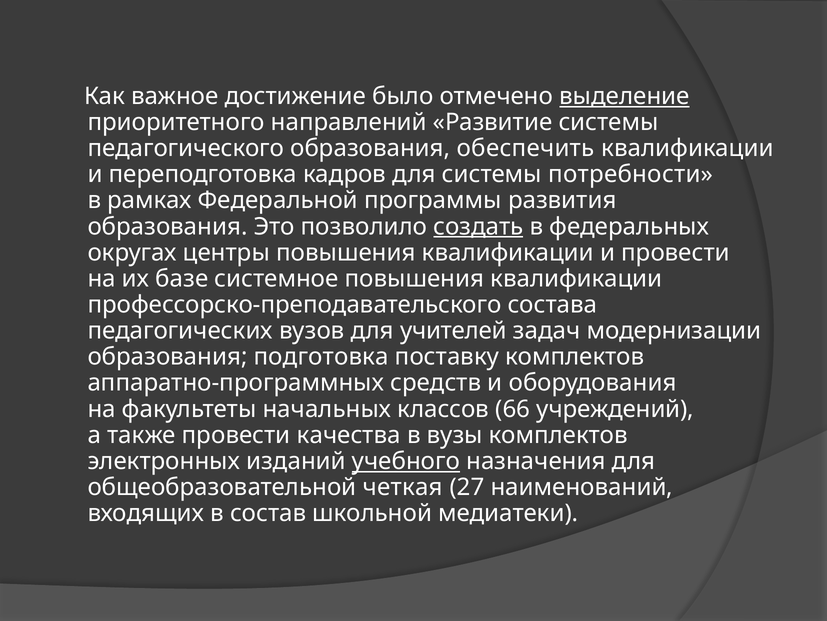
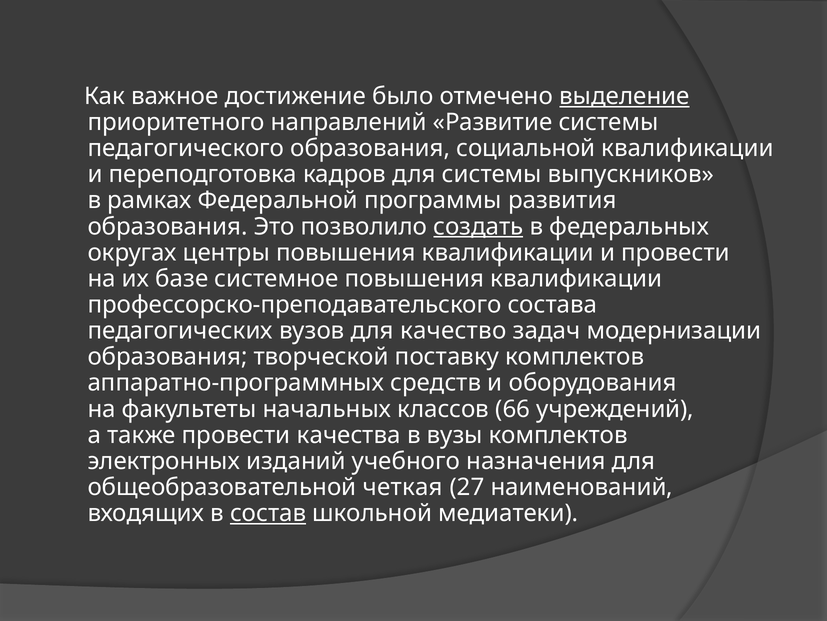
обеспечить: обеспечить -> социальной
потребности: потребности -> выпускников
учителей: учителей -> качество
подготовка: подготовка -> творческой
учебного underline: present -> none
состав underline: none -> present
